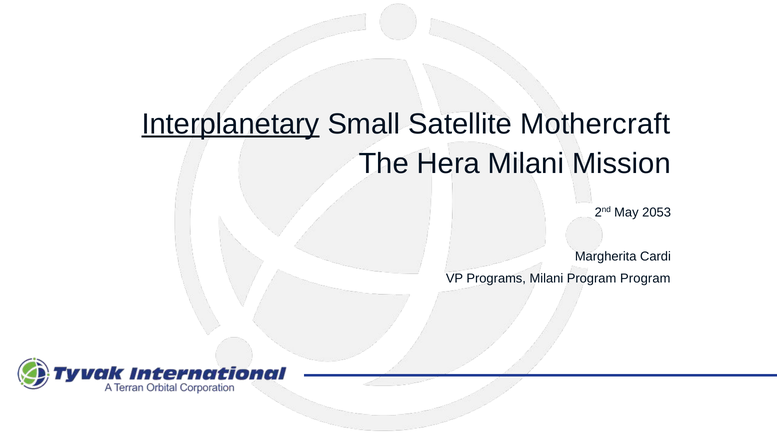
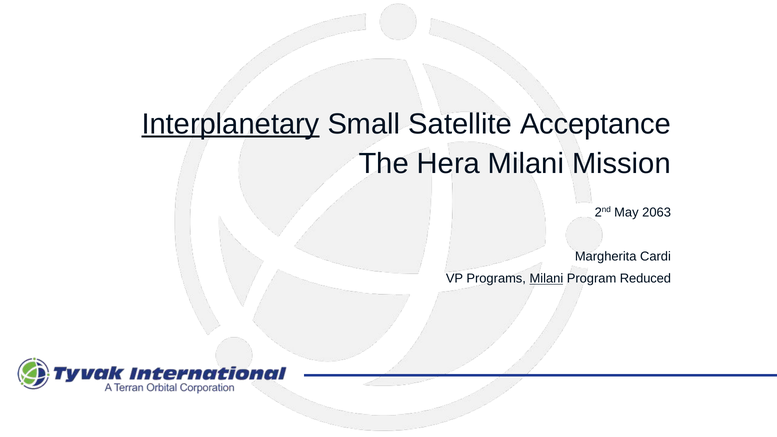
Mothercraft: Mothercraft -> Acceptance
2053: 2053 -> 2063
Milani at (546, 279) underline: none -> present
Program Program: Program -> Reduced
